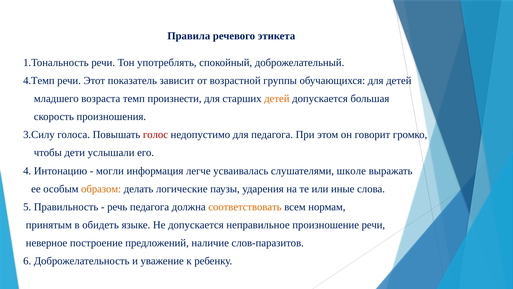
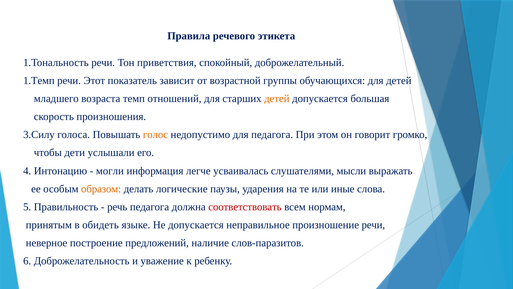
употреблять: употреблять -> приветствия
4.Темп: 4.Темп -> 1.Темп
произнести: произнести -> отношений
голос colour: red -> orange
школе: школе -> мысли
соответствовать colour: orange -> red
